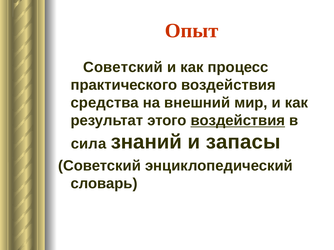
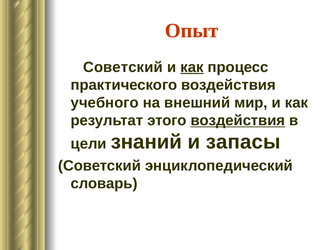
как at (192, 67) underline: none -> present
средства: средства -> учебного
сила: сила -> цели
